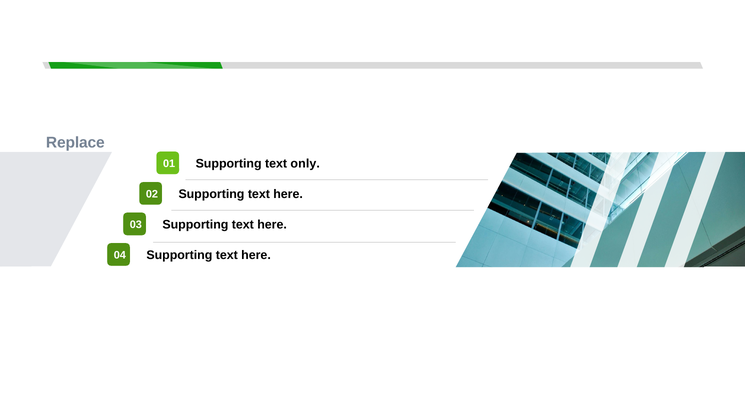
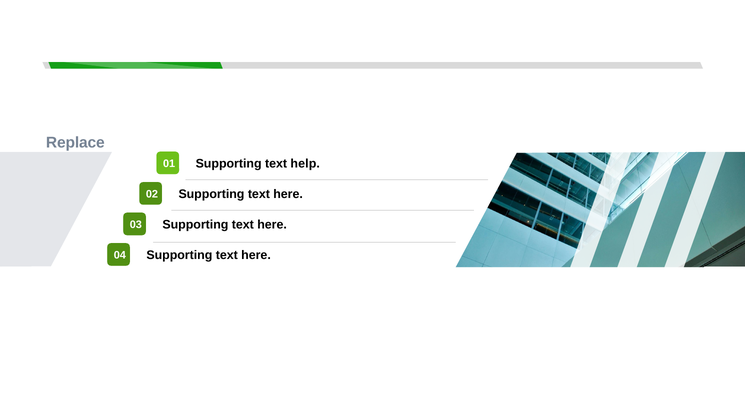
only: only -> help
